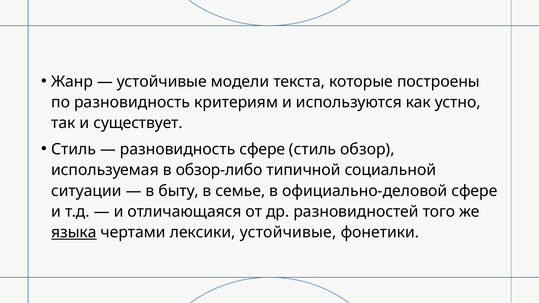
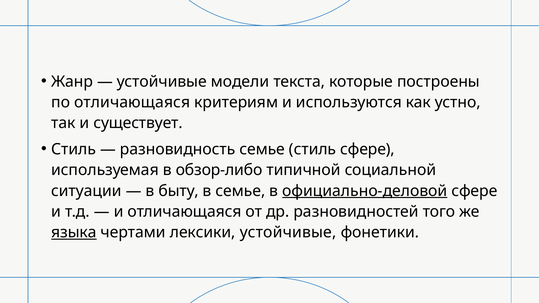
по разновидность: разновидность -> отличающаяся
разновидность сфере: сфере -> семье
стиль обзор: обзор -> сфере
официально-деловой underline: none -> present
